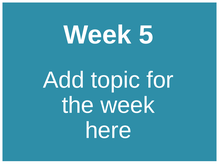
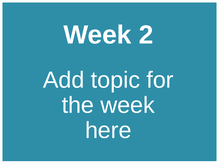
5: 5 -> 2
